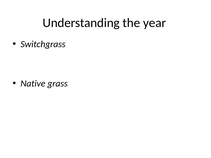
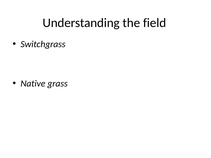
year: year -> field
